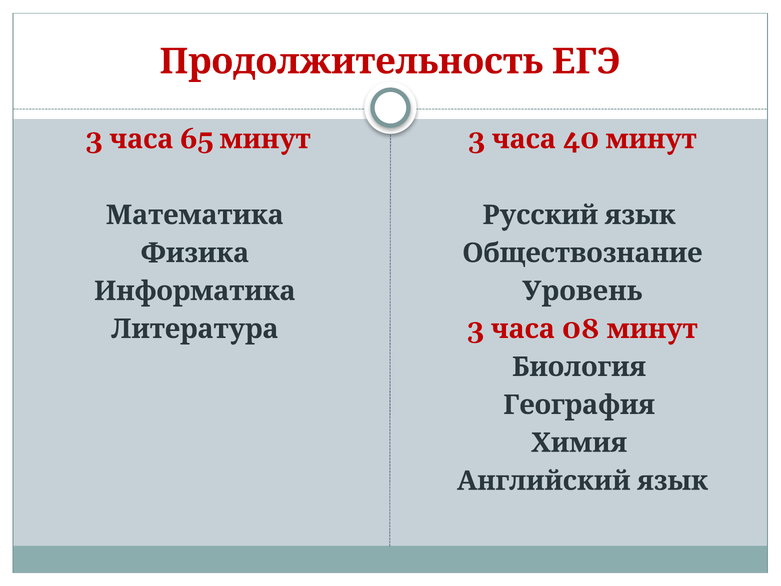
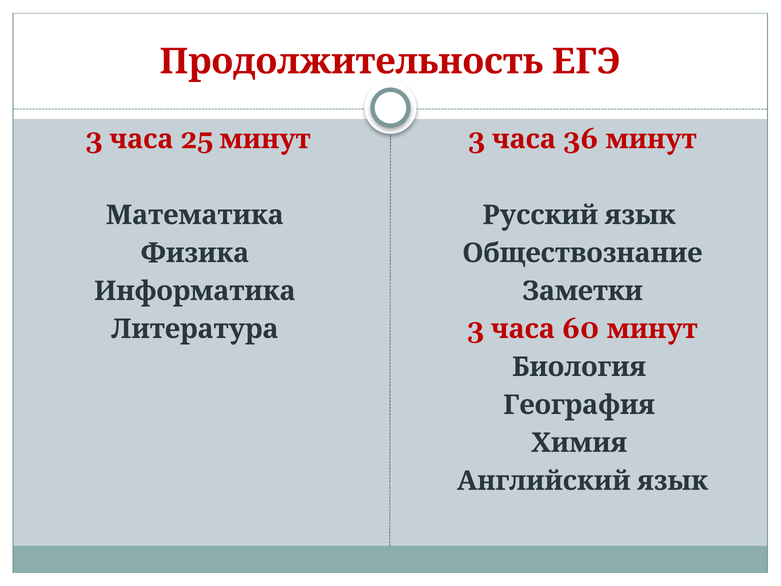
65: 65 -> 25
40: 40 -> 36
Уровень: Уровень -> Заметки
08: 08 -> 60
